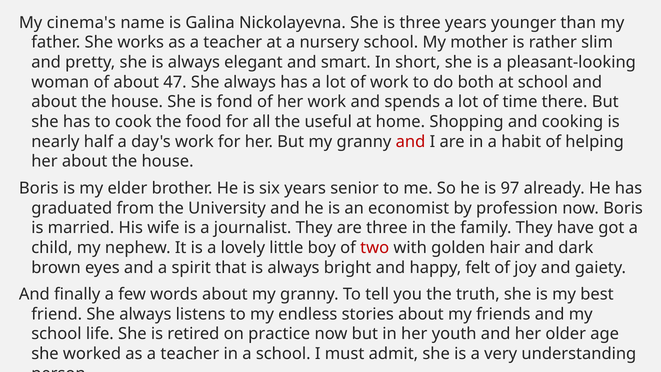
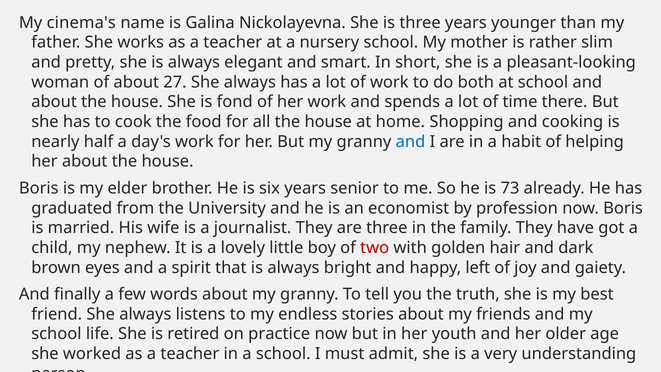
47: 47 -> 27
all the useful: useful -> house
and at (411, 142) colour: red -> blue
97: 97 -> 73
felt: felt -> left
